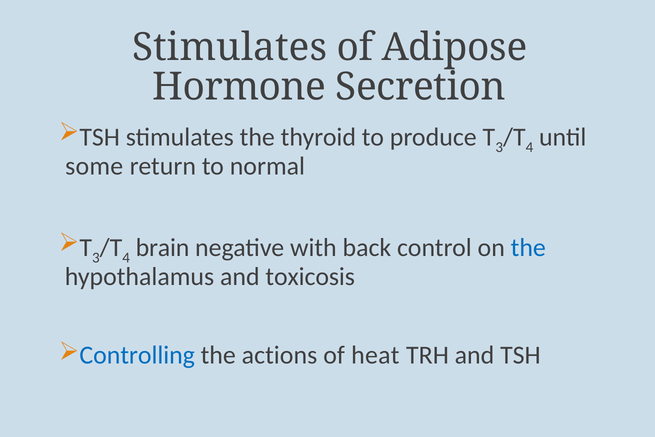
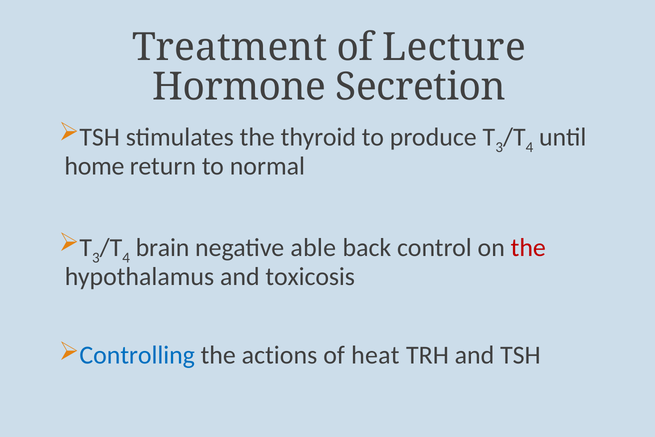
Stimulates at (230, 47): Stimulates -> Treatment
Adipose: Adipose -> Lecture
some: some -> home
with: with -> able
the at (528, 248) colour: blue -> red
